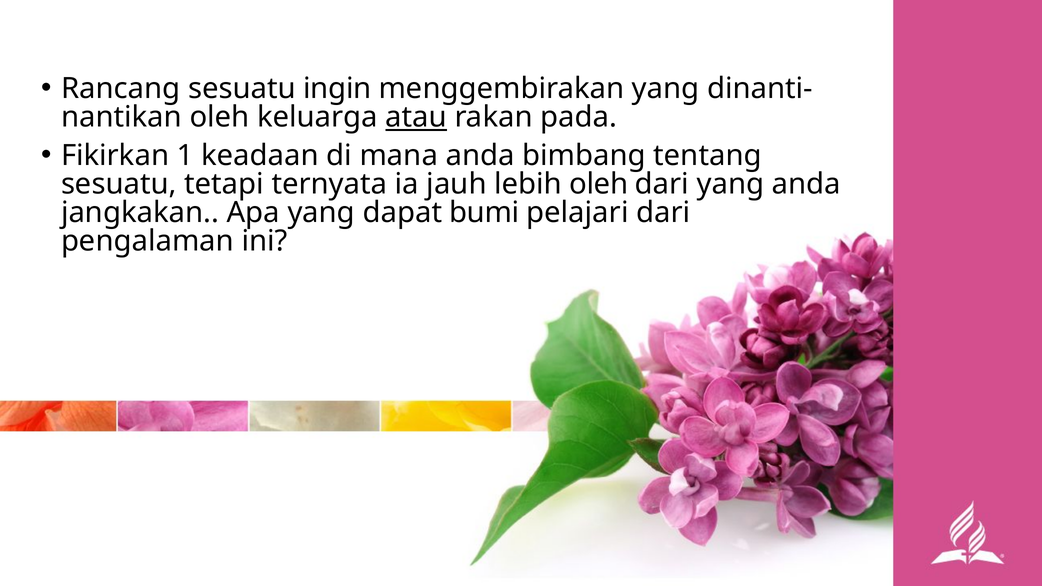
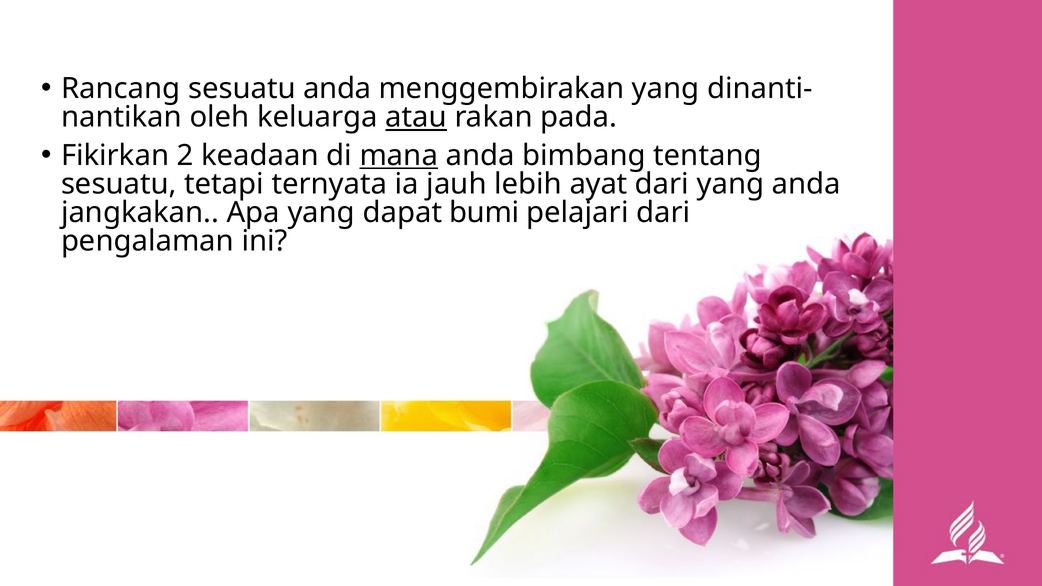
sesuatu ingin: ingin -> anda
1: 1 -> 2
mana underline: none -> present
lebih oleh: oleh -> ayat
